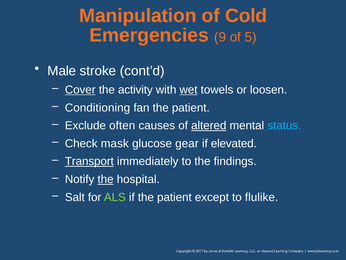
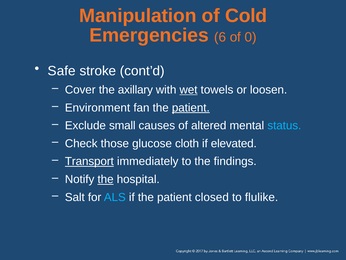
9: 9 -> 6
5: 5 -> 0
Male: Male -> Safe
Cover underline: present -> none
activity: activity -> axillary
Conditioning: Conditioning -> Environment
patient at (191, 107) underline: none -> present
often: often -> small
altered underline: present -> none
mask: mask -> those
gear: gear -> cloth
ALS colour: light green -> light blue
except: except -> closed
